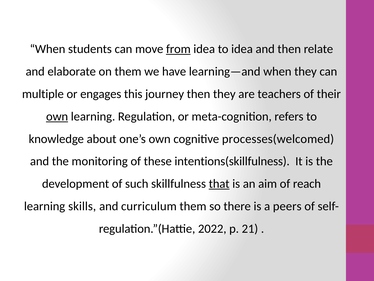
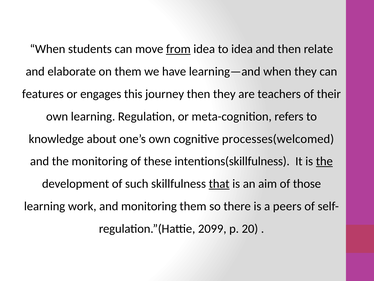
multiple: multiple -> features
own at (57, 116) underline: present -> none
the at (324, 161) underline: none -> present
reach: reach -> those
skills: skills -> work
and curriculum: curriculum -> monitoring
2022: 2022 -> 2099
21: 21 -> 20
